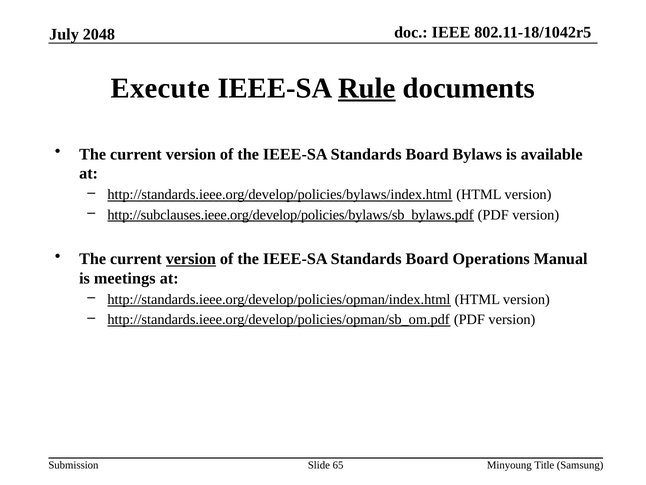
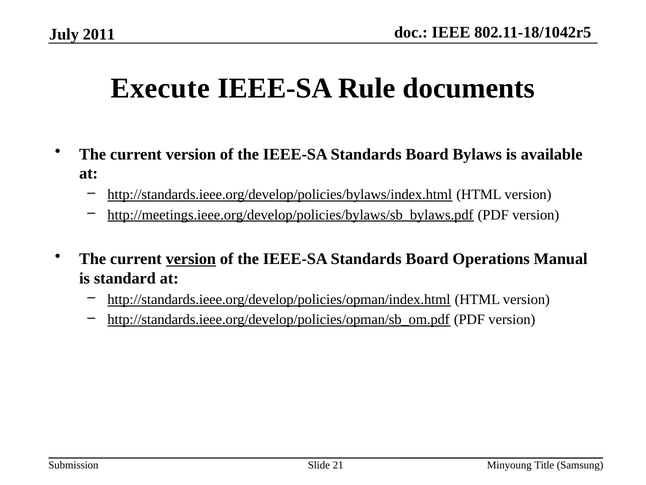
2048: 2048 -> 2011
Rule underline: present -> none
http://subclauses.ieee.org/develop/policies/bylaws/sb_bylaws.pdf: http://subclauses.ieee.org/develop/policies/bylaws/sb_bylaws.pdf -> http://meetings.ieee.org/develop/policies/bylaws/sb_bylaws.pdf
meetings: meetings -> standard
65: 65 -> 21
